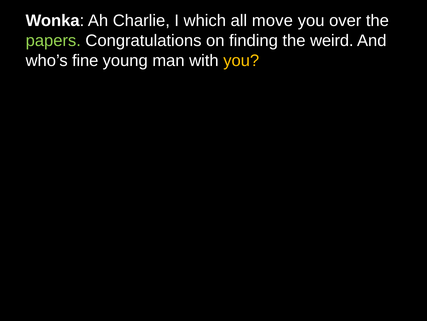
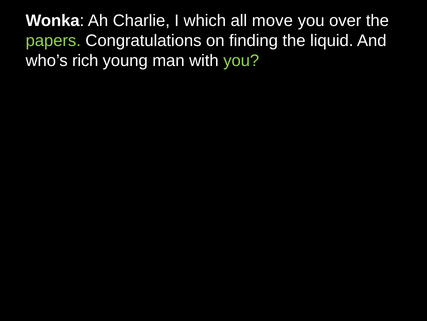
weird: weird -> liquid
fine: fine -> rich
you at (241, 61) colour: yellow -> light green
